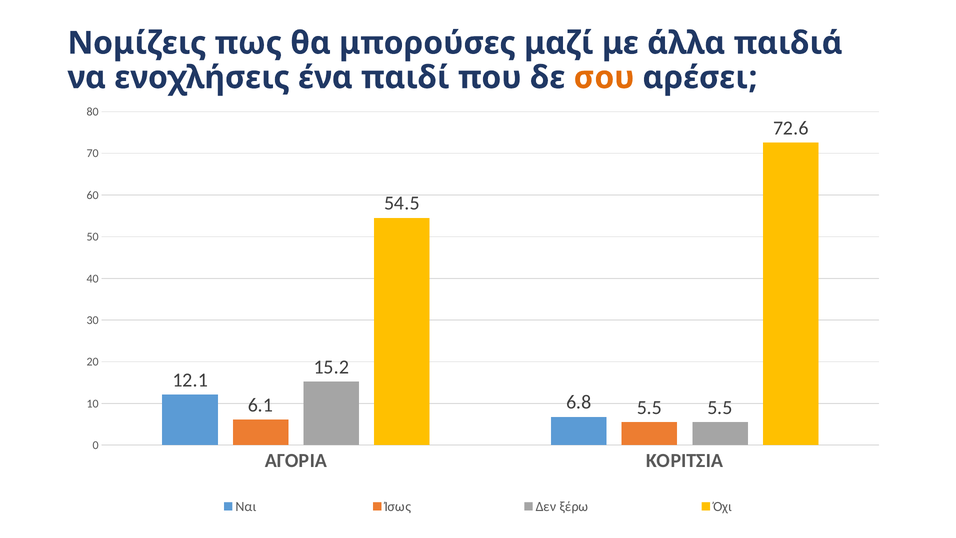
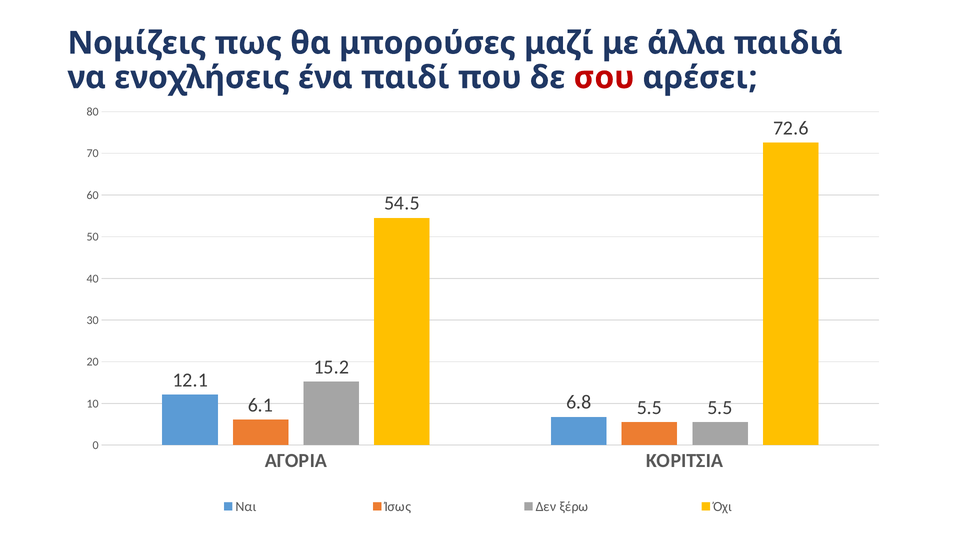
σου colour: orange -> red
